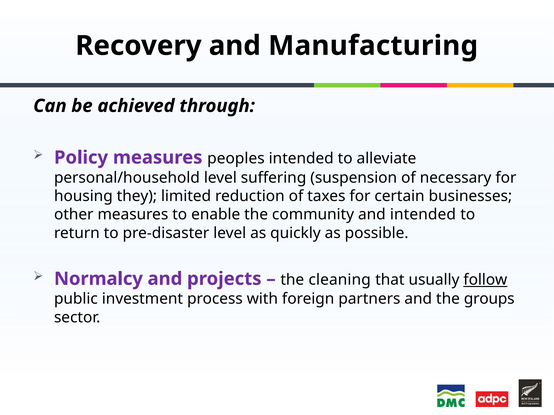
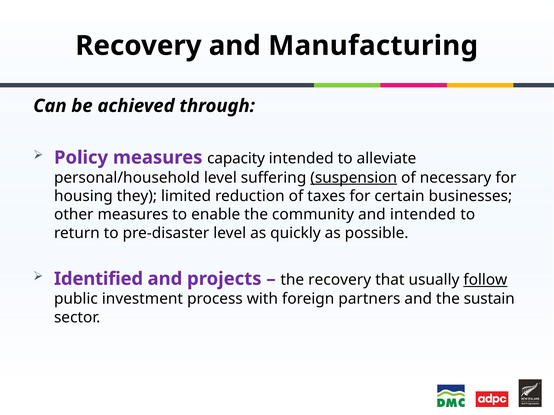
peoples: peoples -> capacity
suspension underline: none -> present
Normalcy: Normalcy -> Identified
the cleaning: cleaning -> recovery
groups: groups -> sustain
